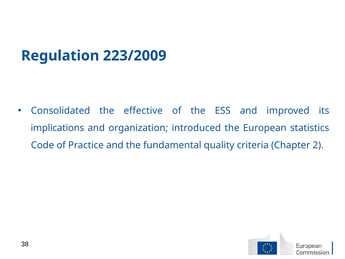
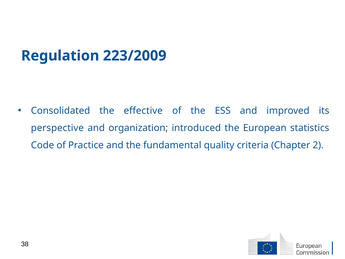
implications: implications -> perspective
